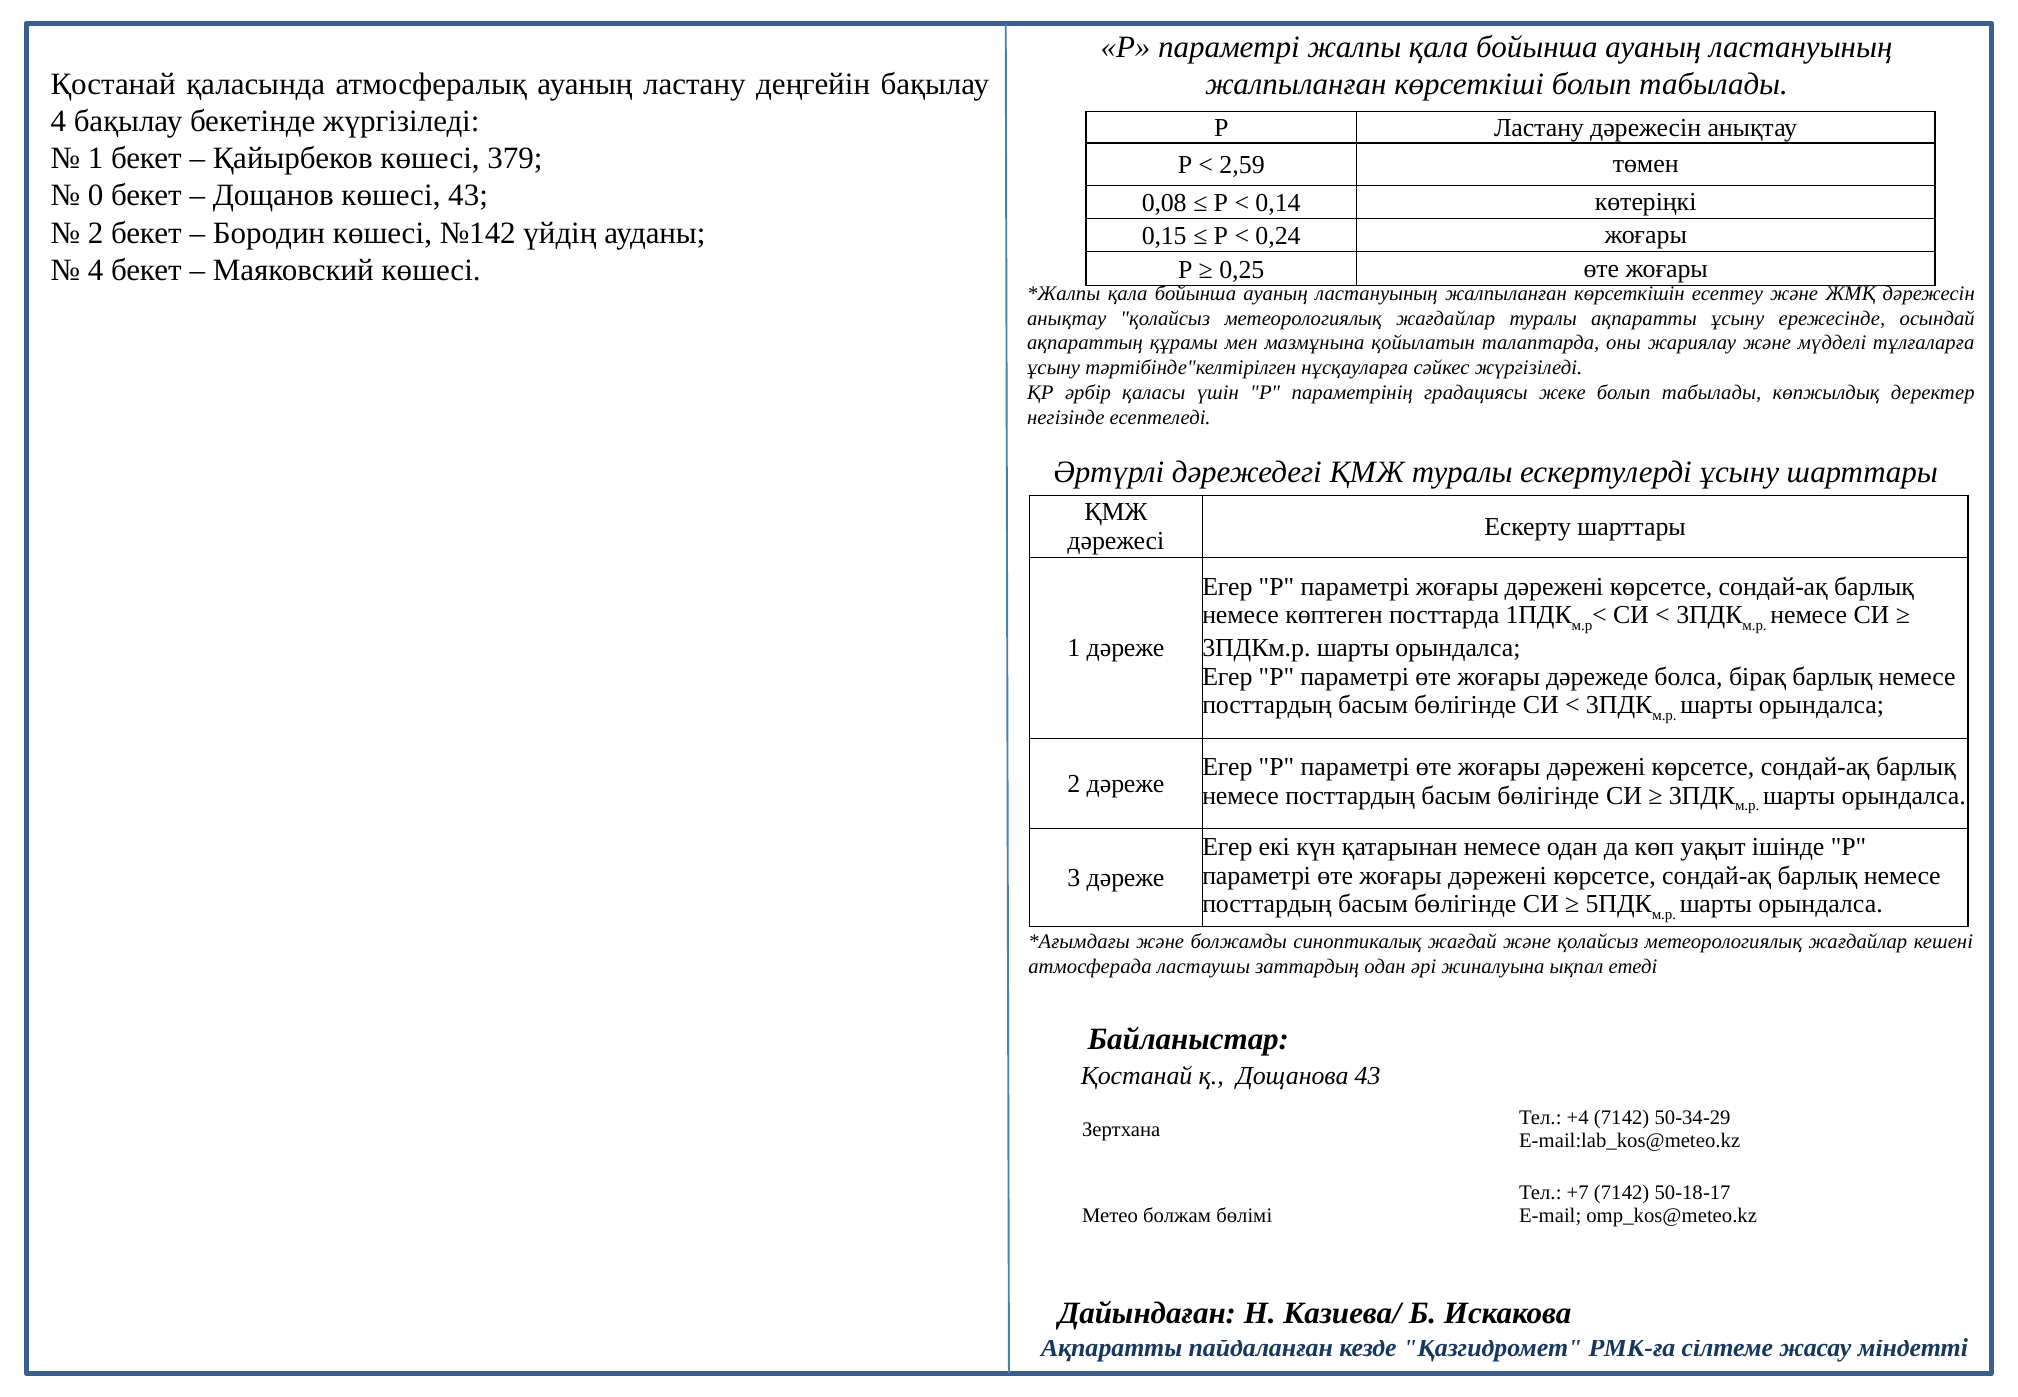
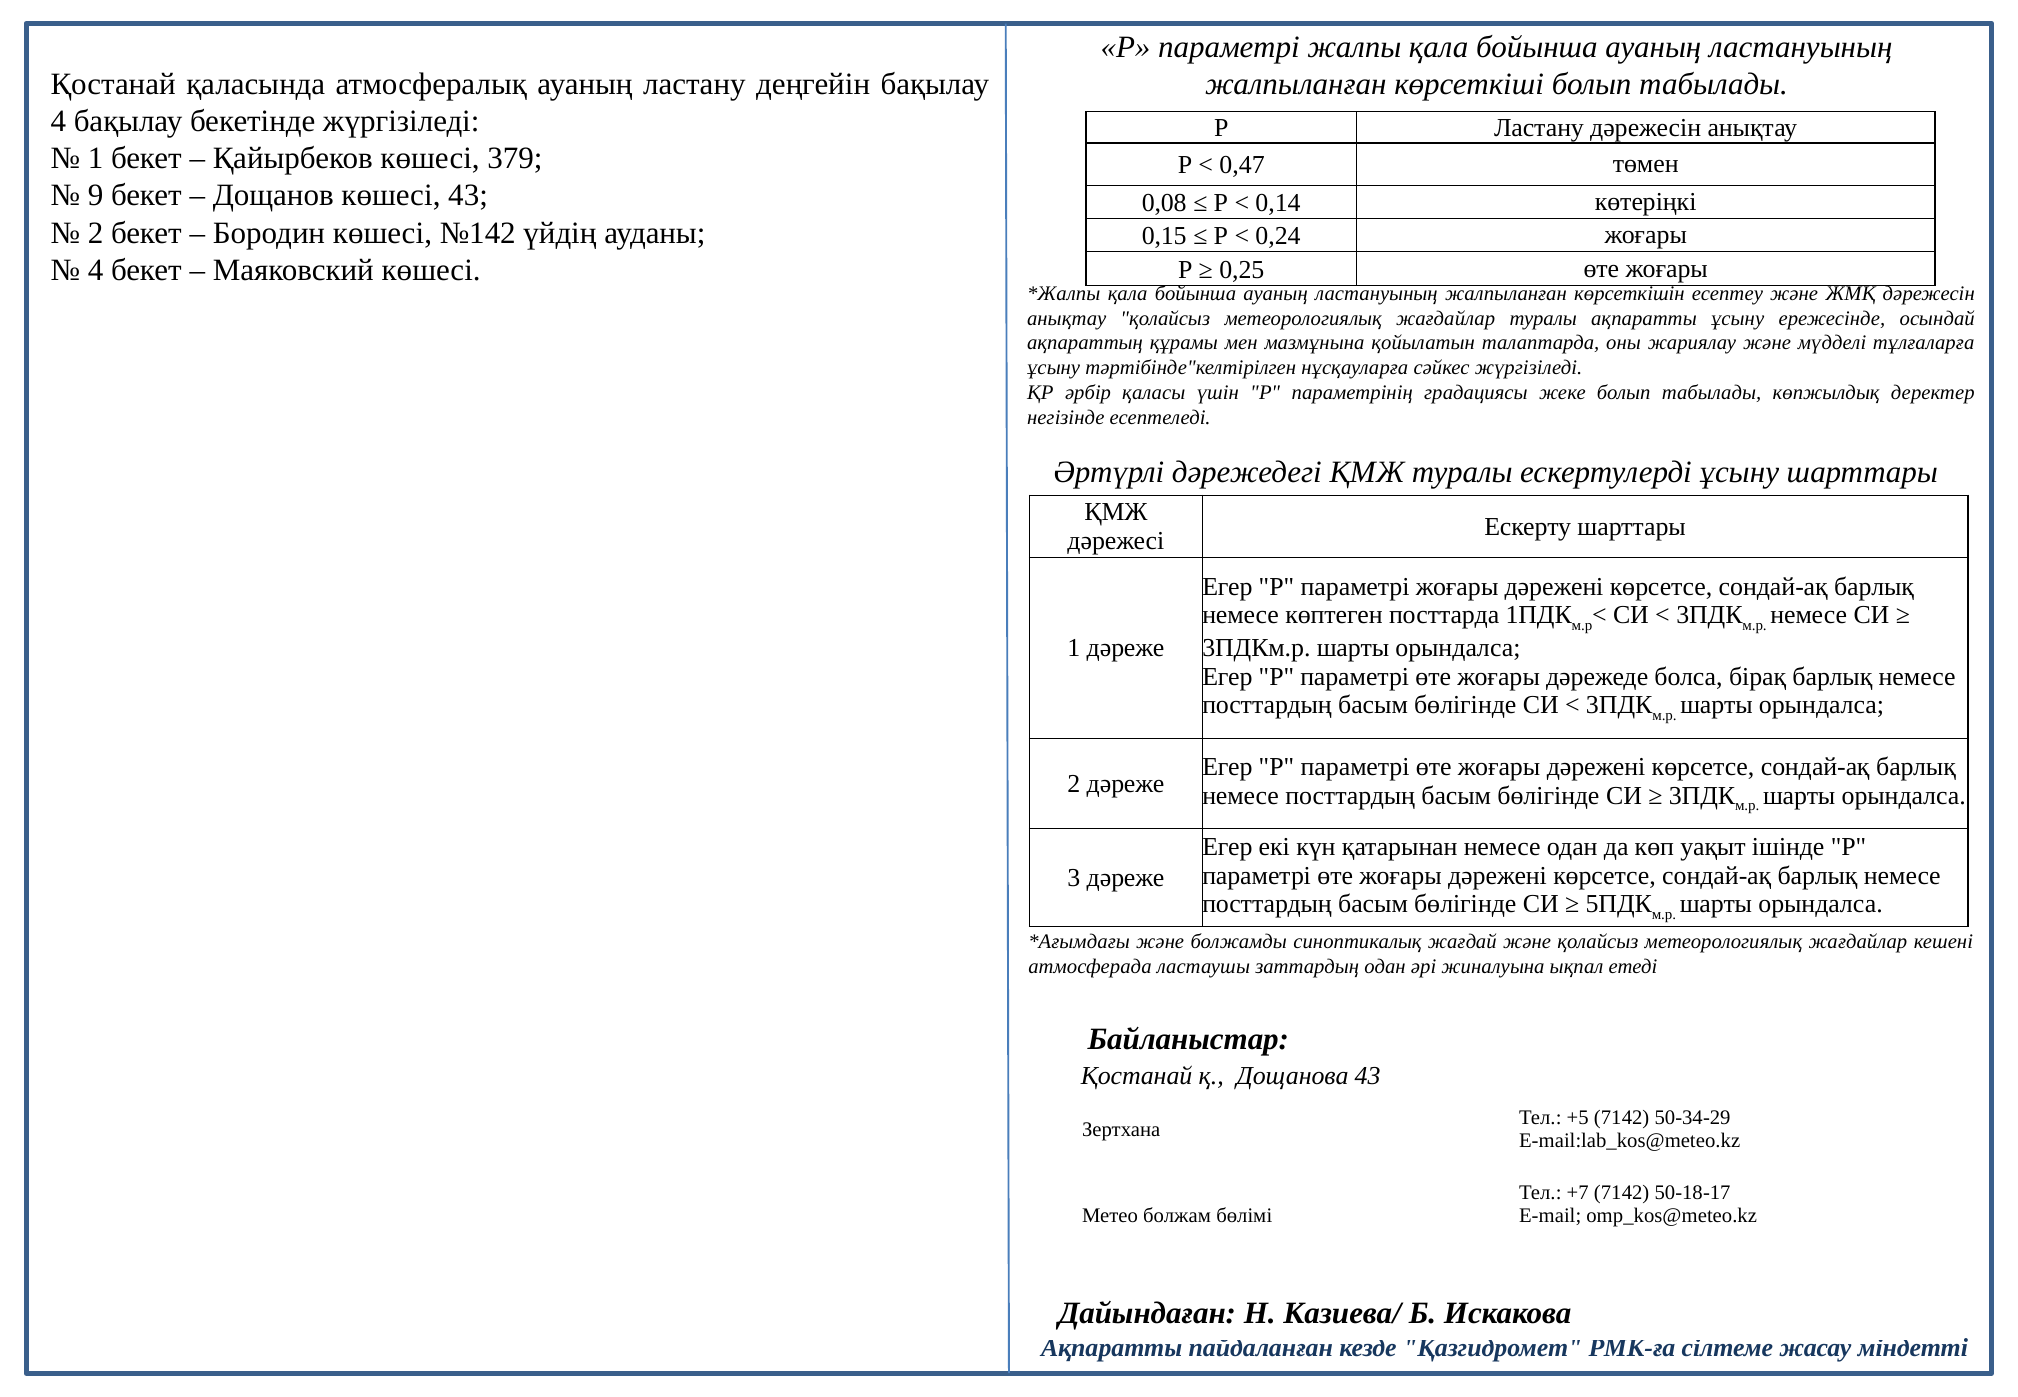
2,59: 2,59 -> 0,47
0: 0 -> 9
+4: +4 -> +5
